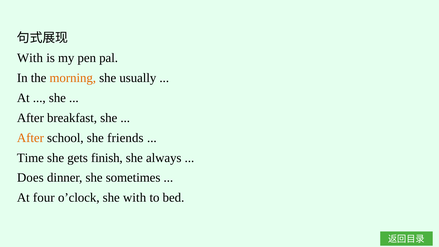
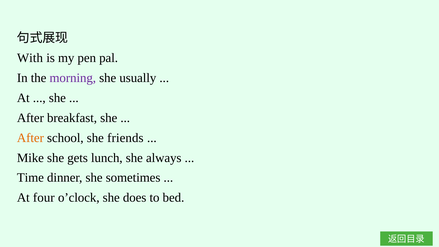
morning colour: orange -> purple
Time: Time -> Mike
finish: finish -> lunch
Does: Does -> Time
she with: with -> does
